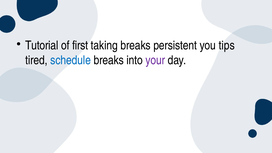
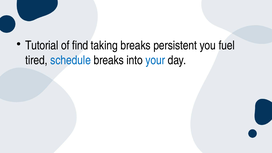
first: first -> find
tips: tips -> fuel
your colour: purple -> blue
